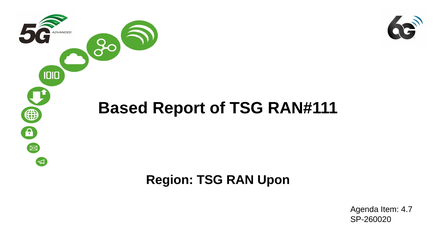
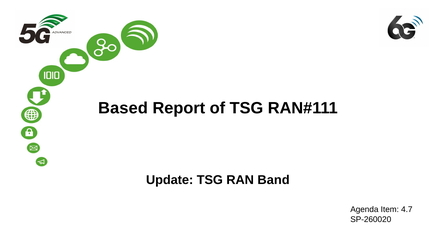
Region: Region -> Update
Upon: Upon -> Band
